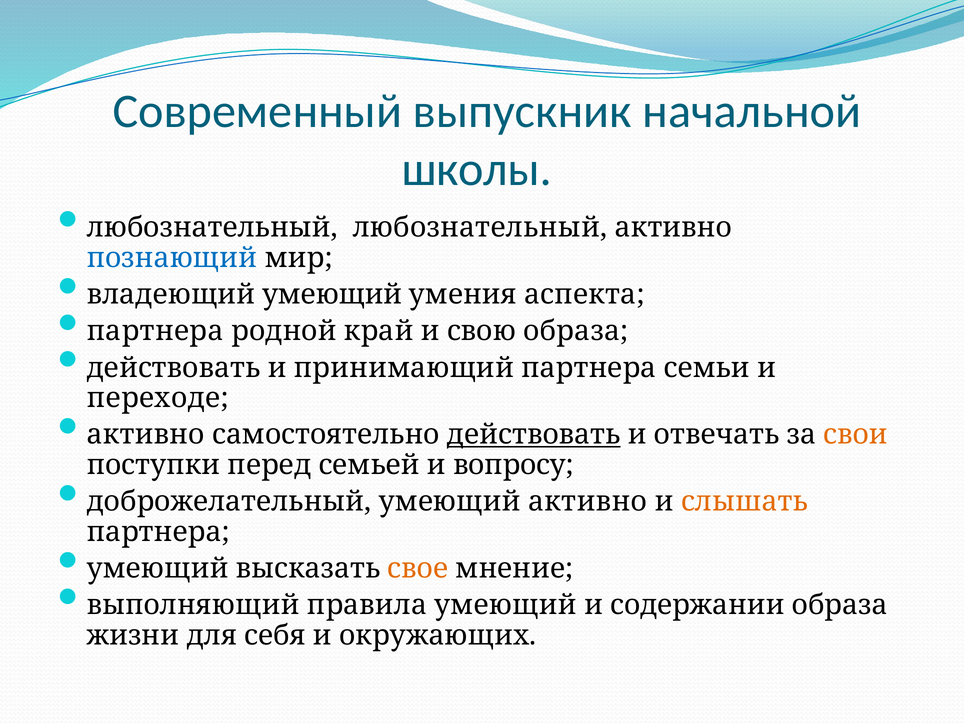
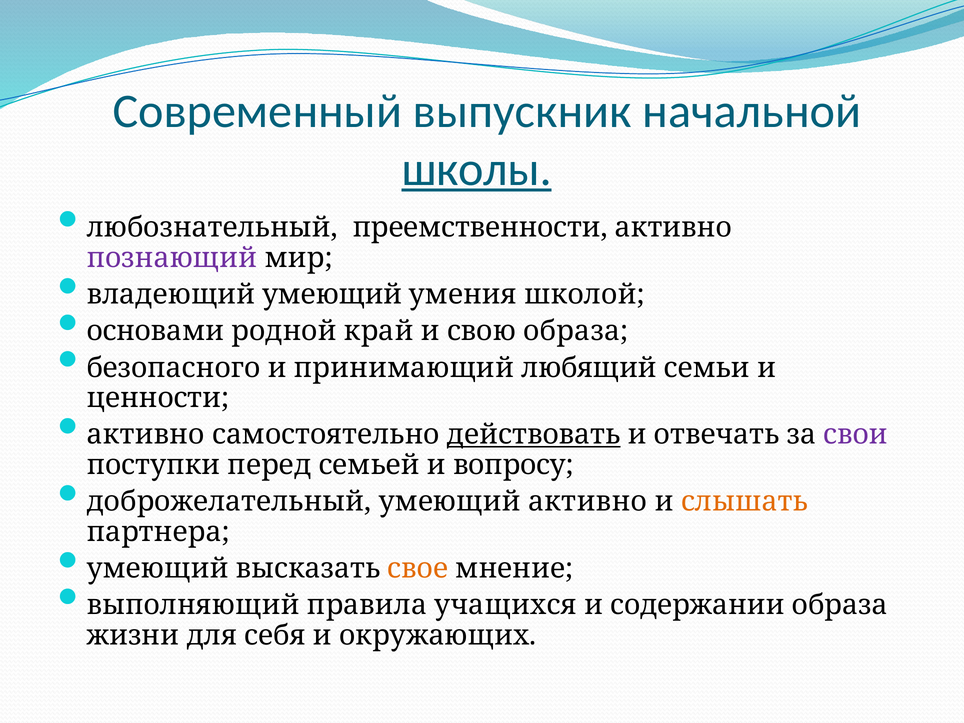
школы underline: none -> present
любознательный любознательный: любознательный -> преемственности
познающий colour: blue -> purple
аспекта: аспекта -> школой
партнера at (155, 331): партнера -> основами
действовать at (173, 368): действовать -> безопасного
принимающий партнера: партнера -> любящий
переходе: переходе -> ценности
свои colour: orange -> purple
правила умеющий: умеющий -> учащихся
